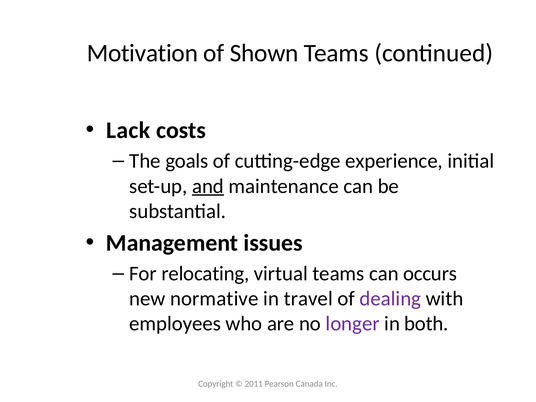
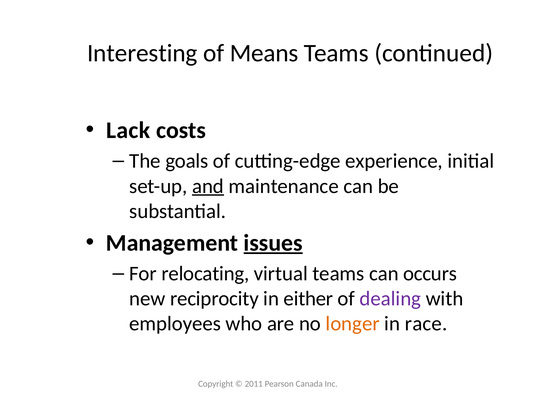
Motivation: Motivation -> Interesting
Shown: Shown -> Means
issues underline: none -> present
normative: normative -> reciprocity
travel: travel -> either
longer colour: purple -> orange
both: both -> race
